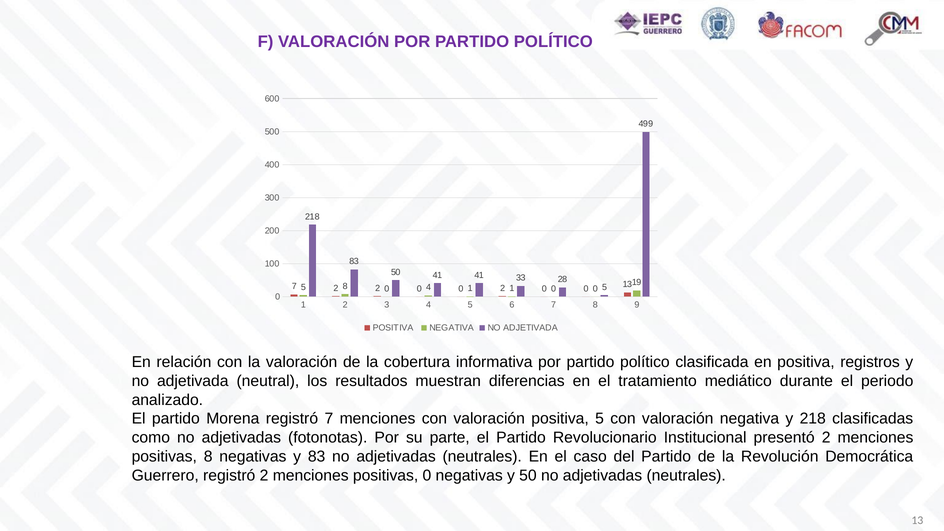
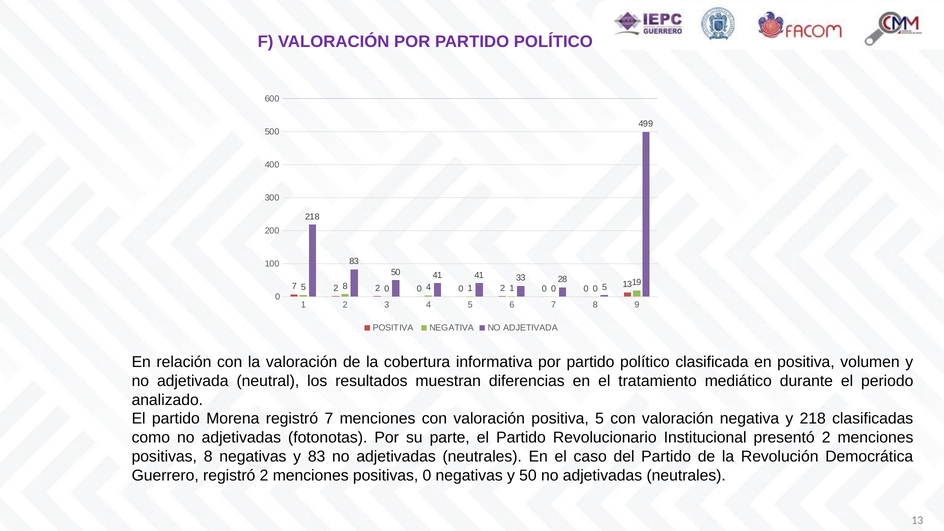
registros: registros -> volumen
